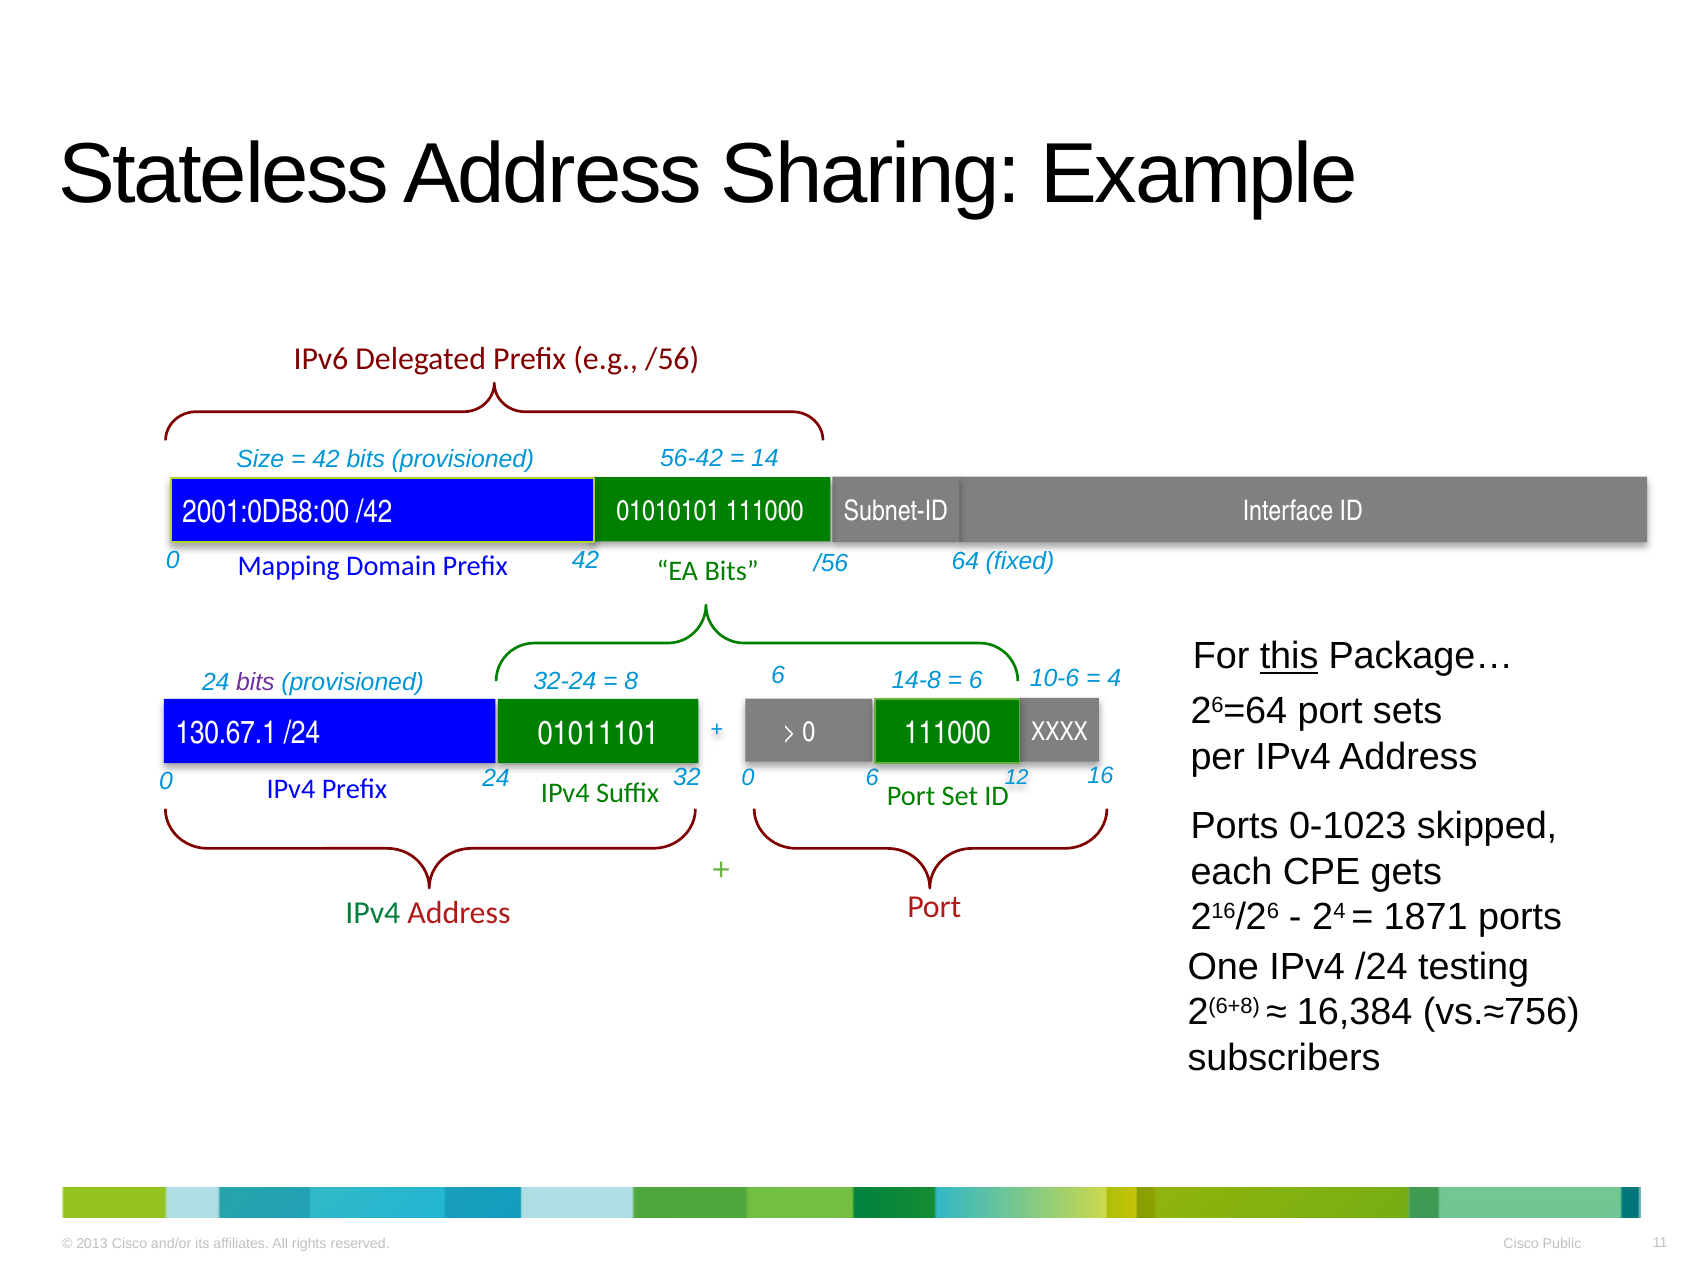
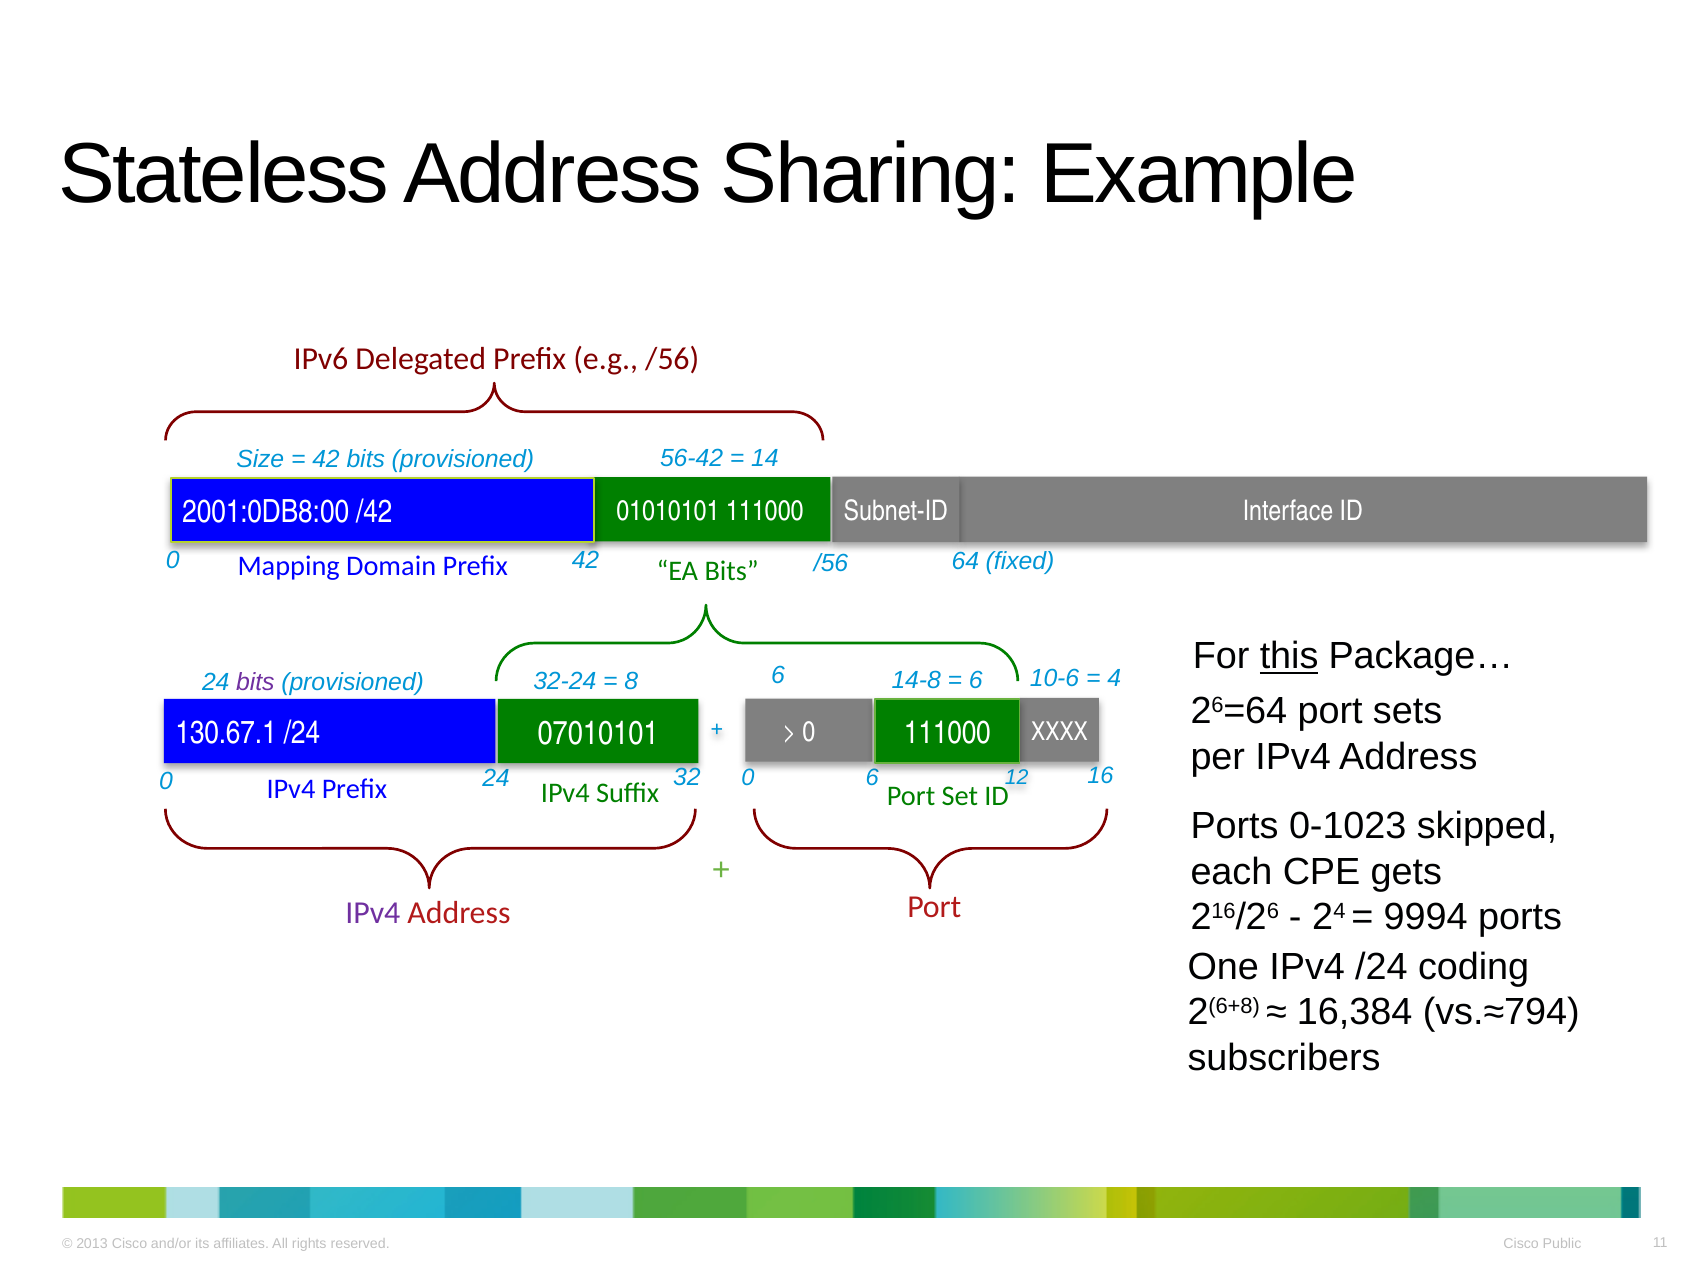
01011101: 01011101 -> 07010101
1871: 1871 -> 9994
IPv4 at (373, 913) colour: green -> purple
testing: testing -> coding
vs.≈756: vs.≈756 -> vs.≈794
